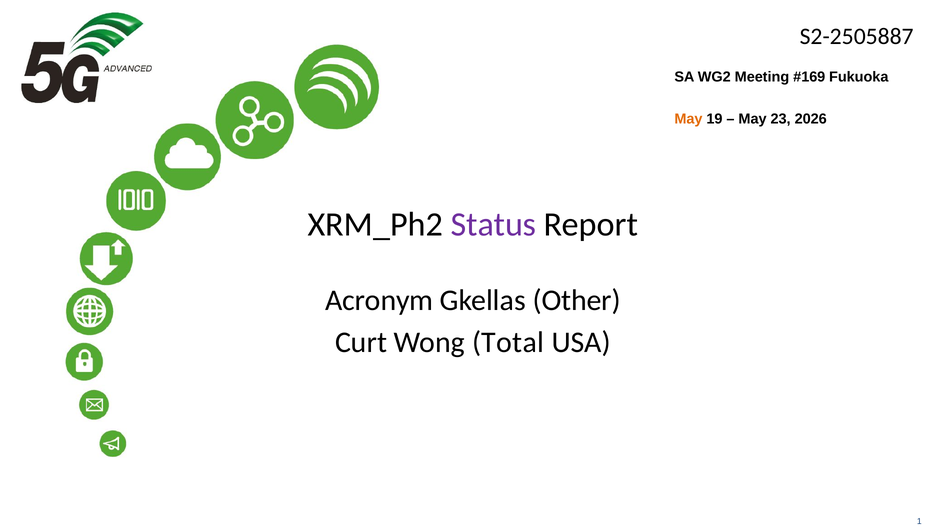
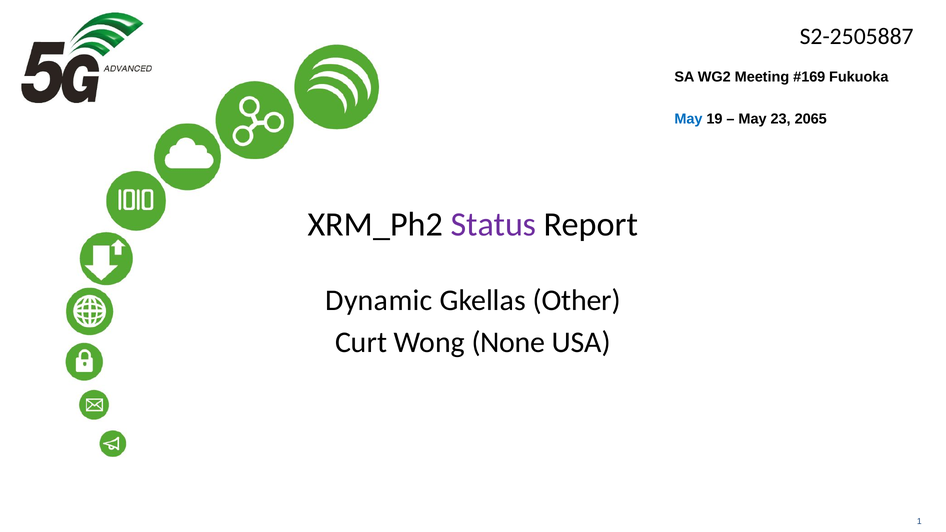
May at (688, 119) colour: orange -> blue
2026: 2026 -> 2065
Acronym: Acronym -> Dynamic
Total: Total -> None
